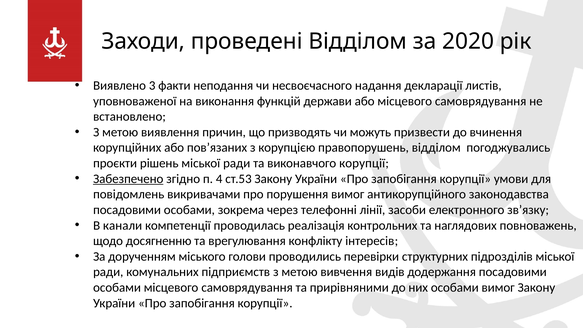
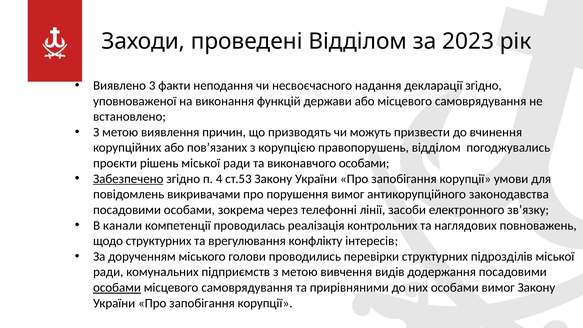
2020: 2020 -> 2023
декларації листів: листів -> згідно
виконавчого корупції: корупції -> особами
щодо досягненню: досягненню -> структурних
особами at (117, 288) underline: none -> present
